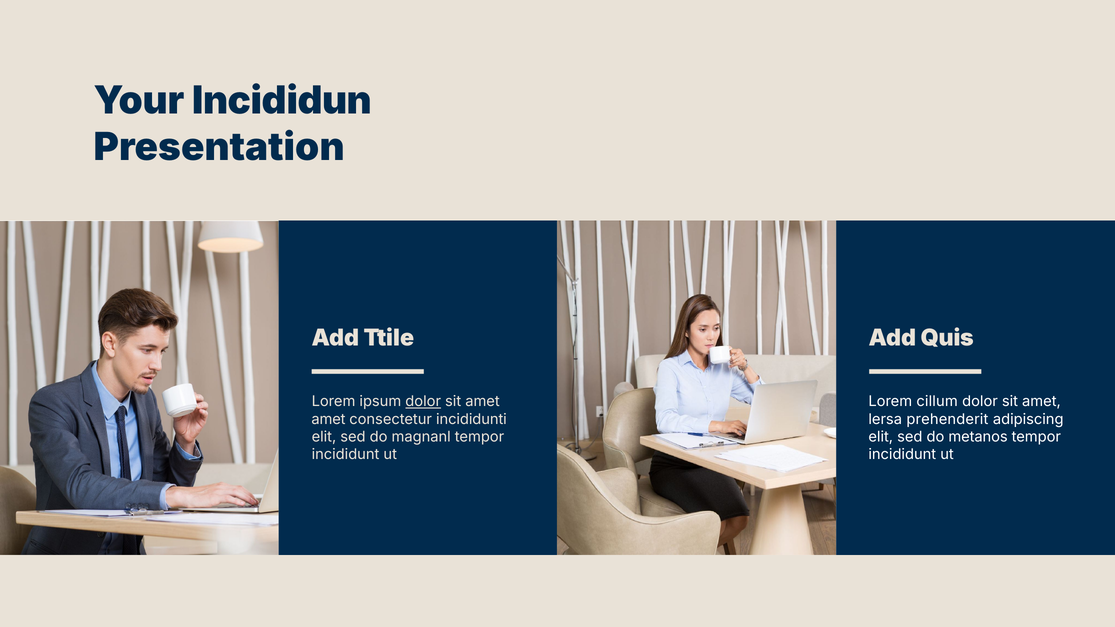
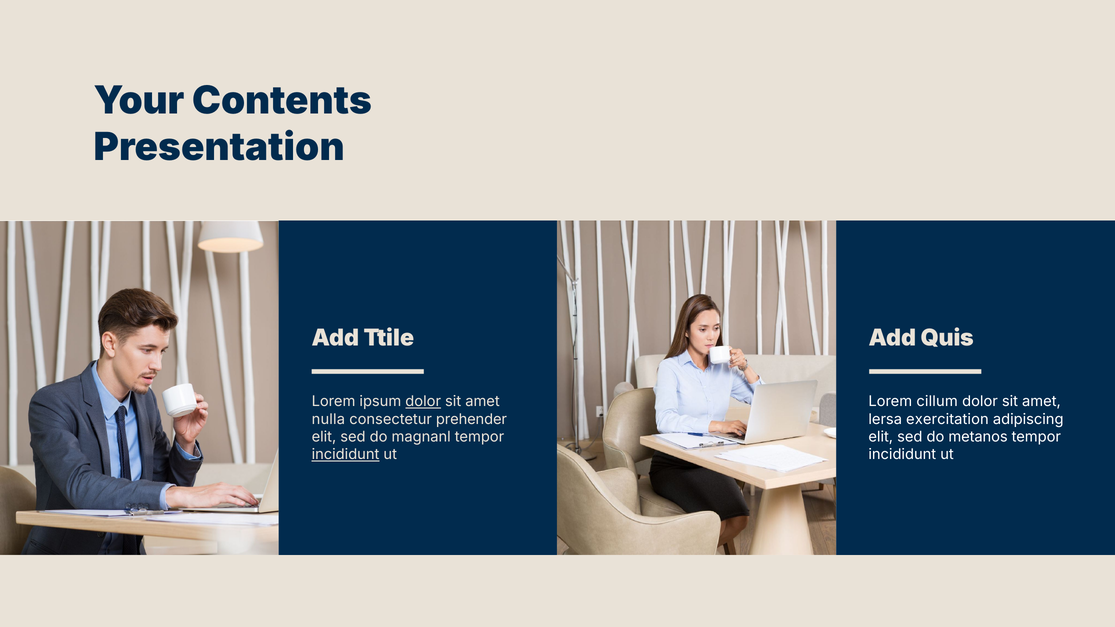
Incididun: Incididun -> Contents
amet at (328, 419): amet -> nulla
incididunti: incididunti -> prehender
prehenderit: prehenderit -> exercitation
incididunt at (345, 455) underline: none -> present
